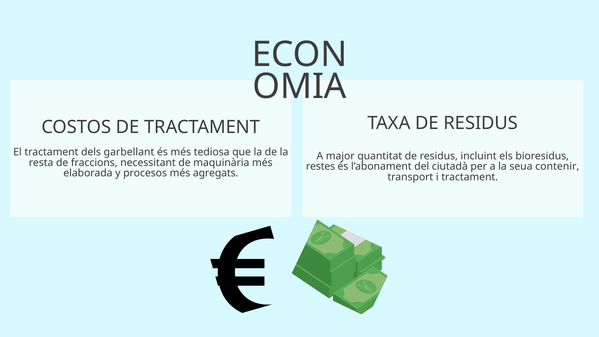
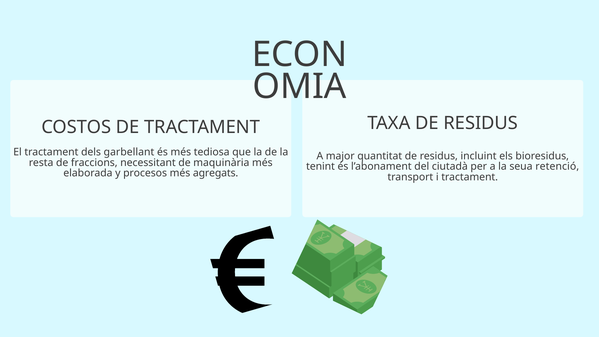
restes: restes -> tenint
contenir: contenir -> retenció
